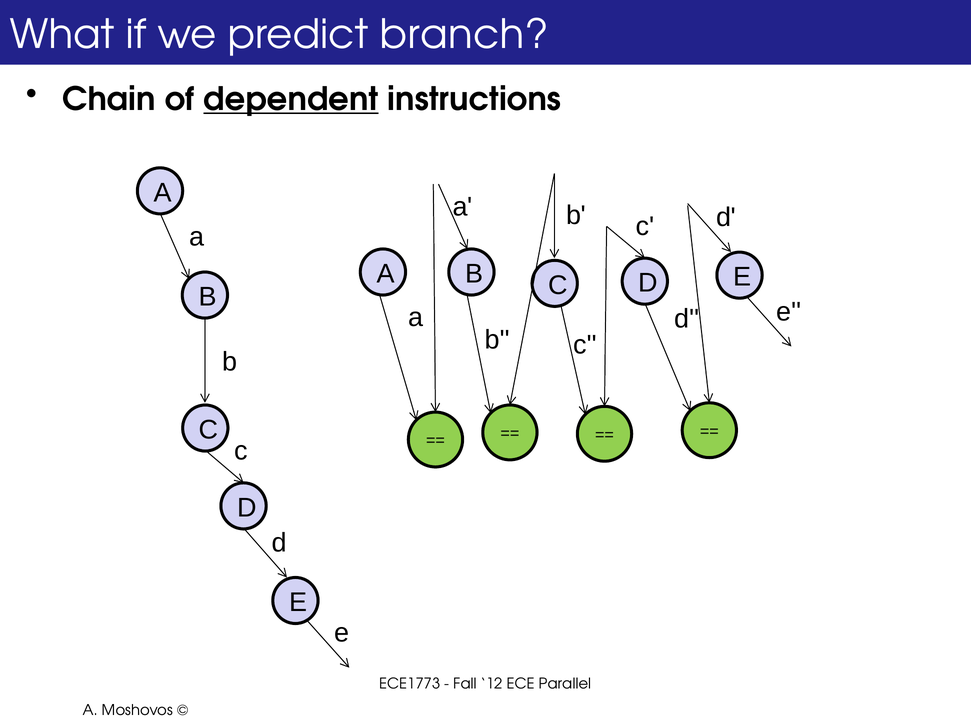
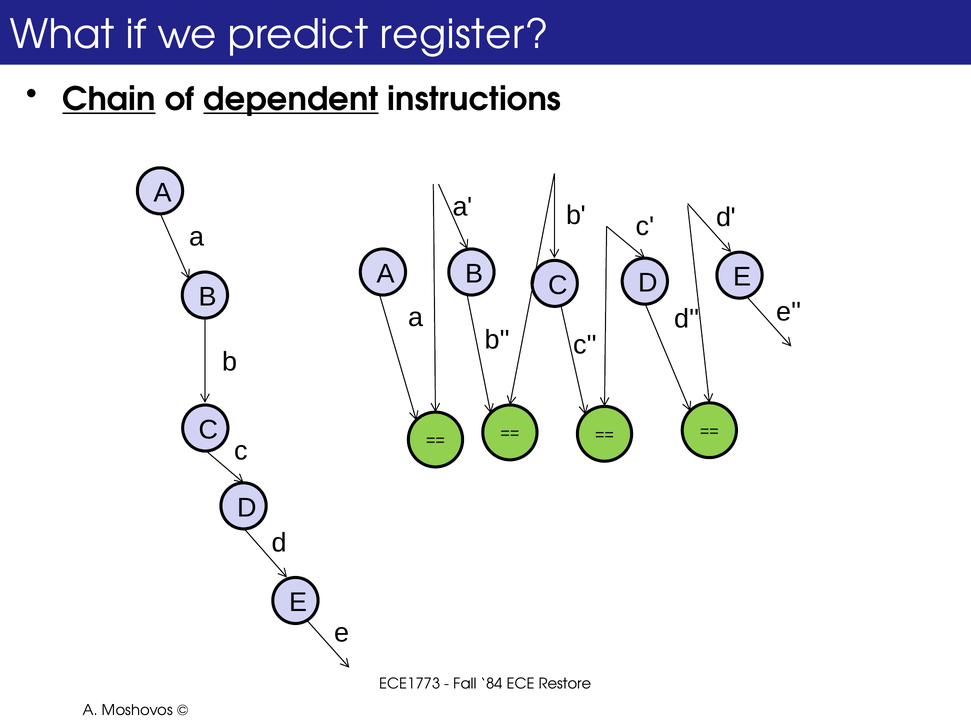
branch: branch -> register
Chain underline: none -> present
12: 12 -> 84
Parallel: Parallel -> Restore
